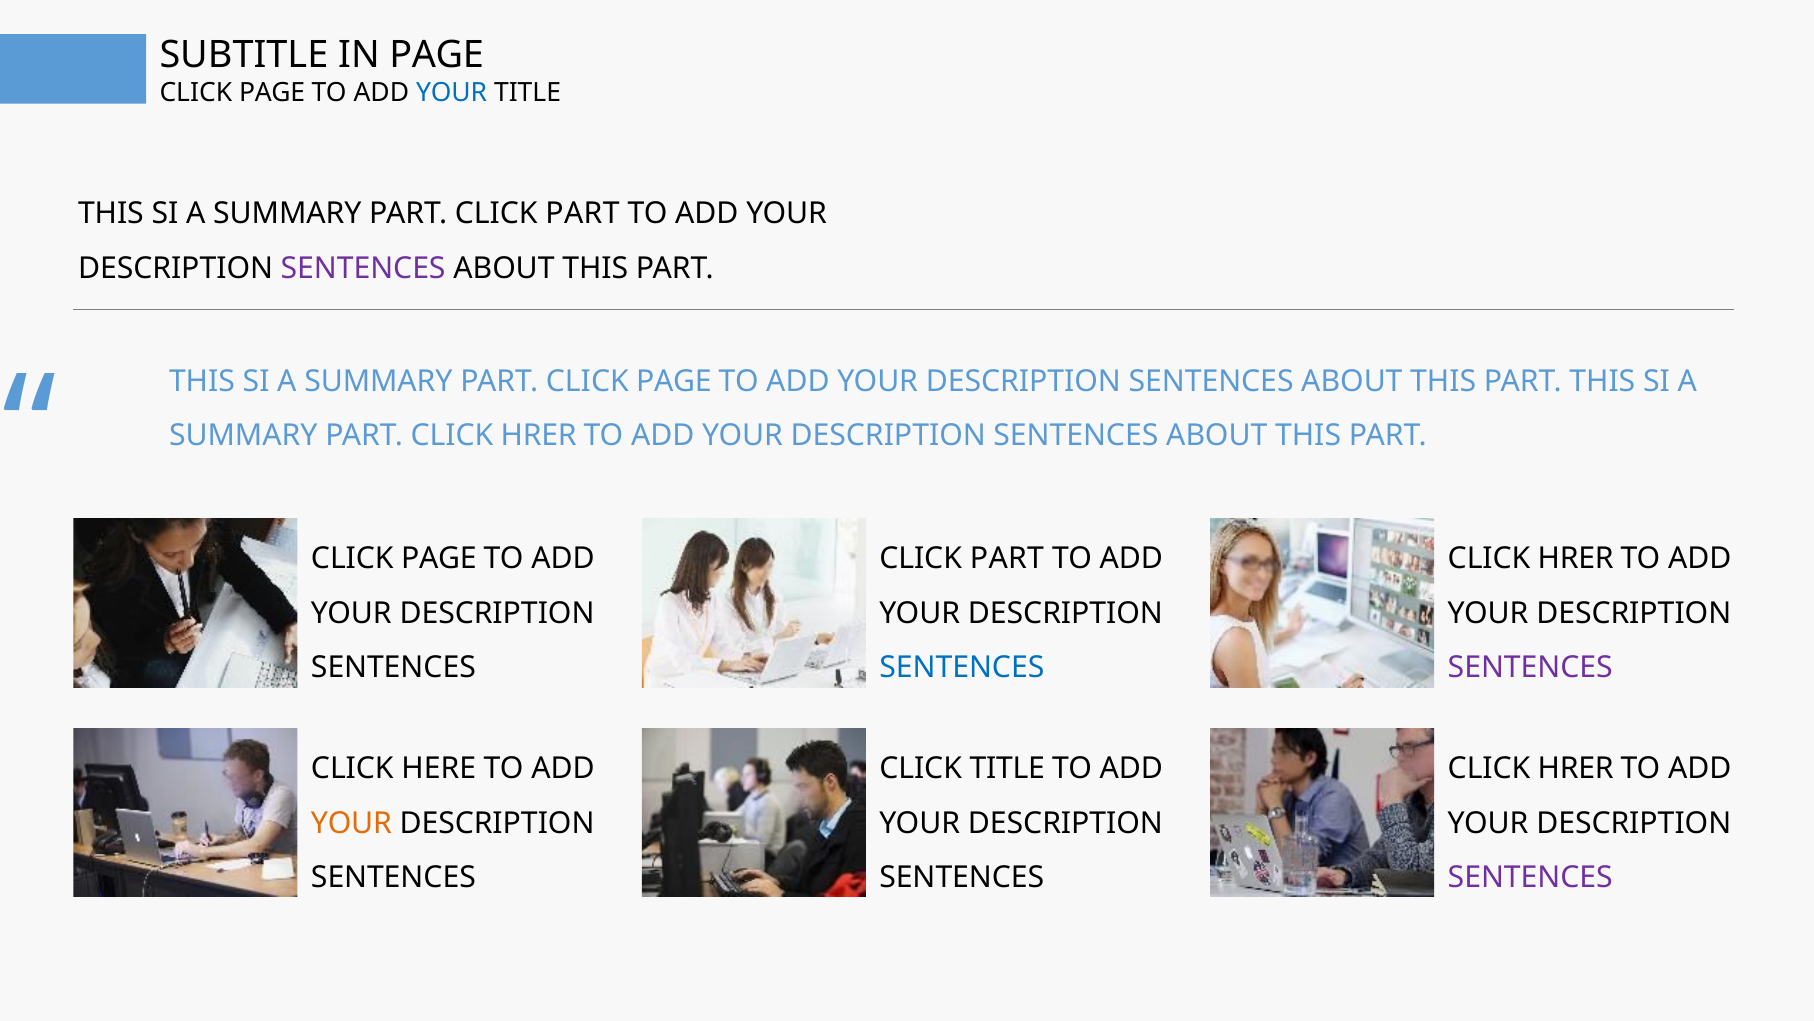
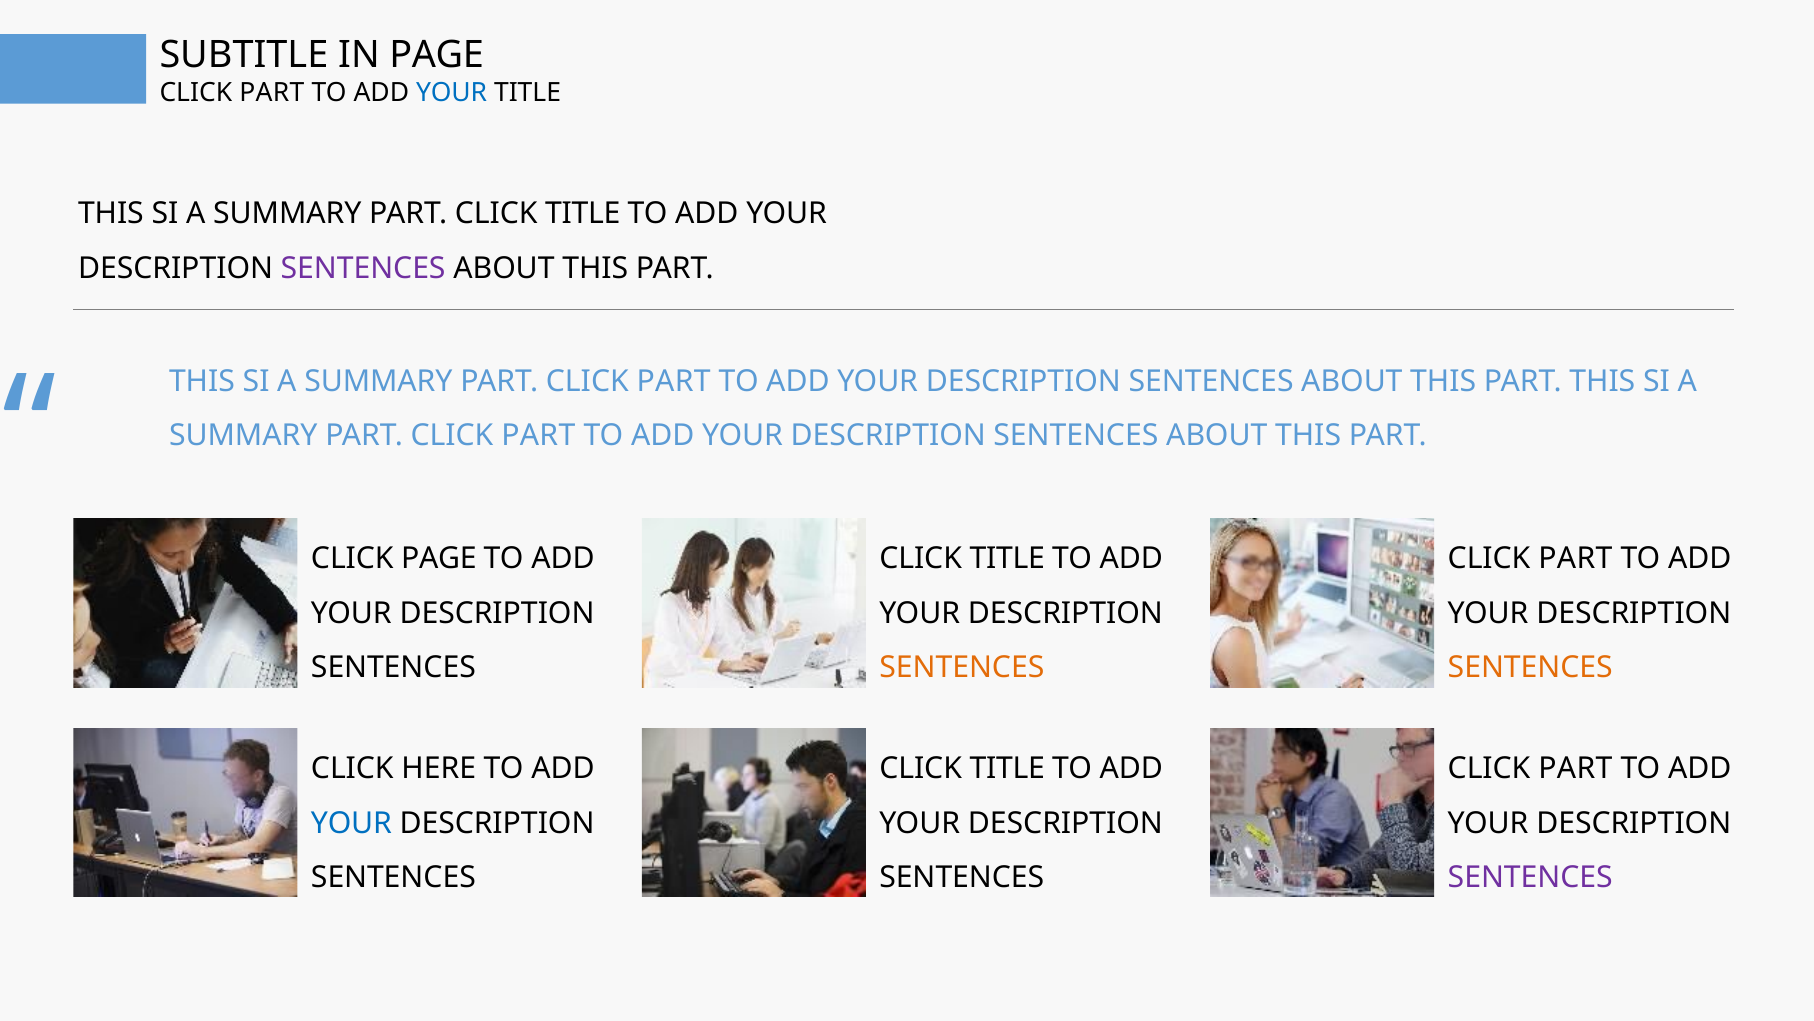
PAGE at (272, 93): PAGE -> PART
PART CLICK PART: PART -> TITLE
PAGE at (674, 381): PAGE -> PART
HRER at (539, 436): HRER -> PART
PART at (1007, 558): PART -> TITLE
HRER at (1576, 558): HRER -> PART
SENTENCES at (962, 667) colour: blue -> orange
SENTENCES at (1530, 667) colour: purple -> orange
HRER at (1576, 768): HRER -> PART
YOUR at (351, 823) colour: orange -> blue
